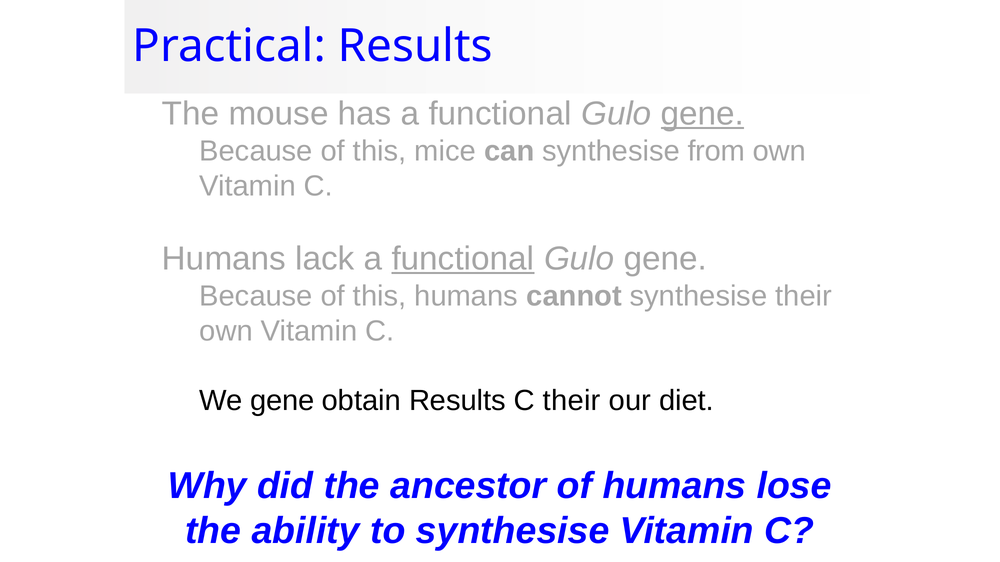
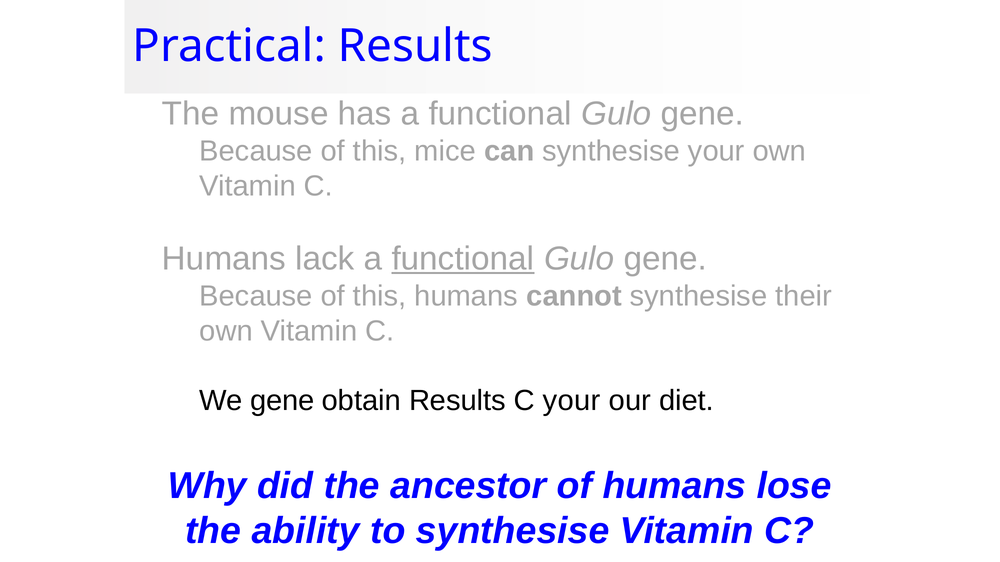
gene at (702, 114) underline: present -> none
synthesise from: from -> your
C their: their -> your
